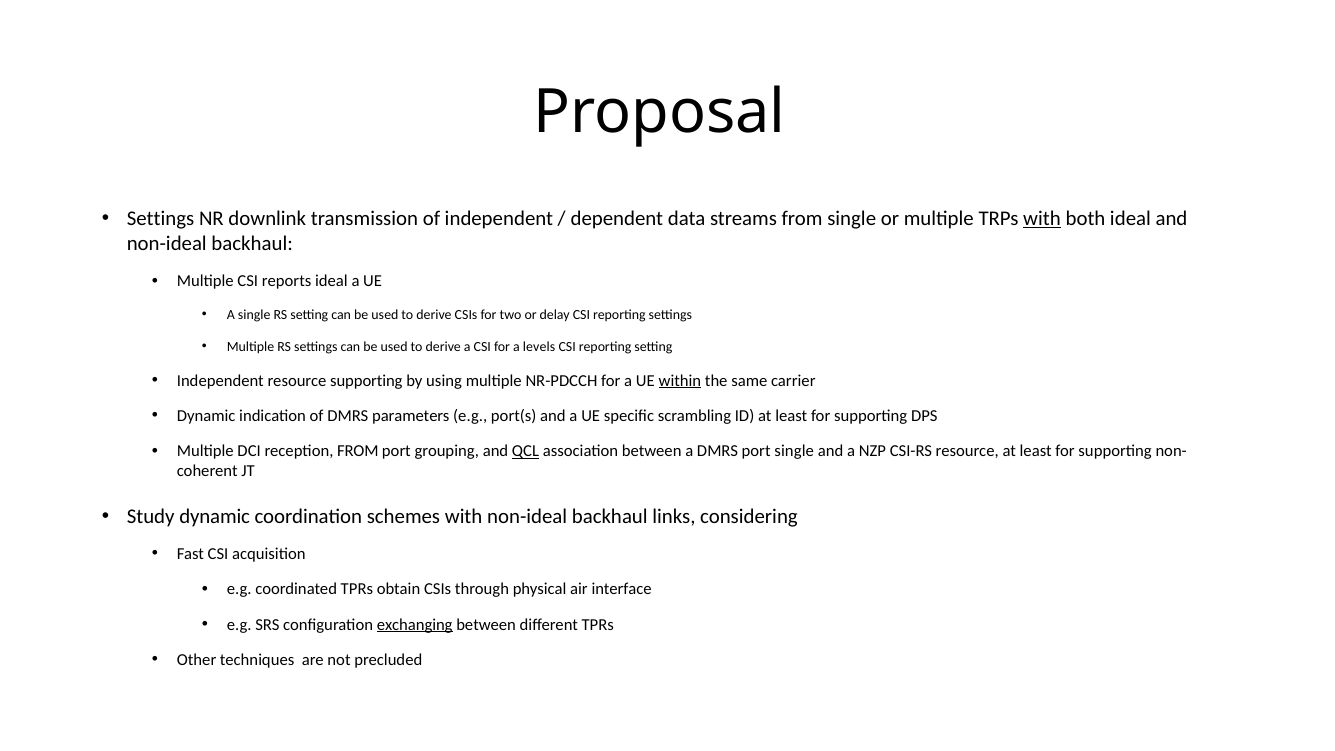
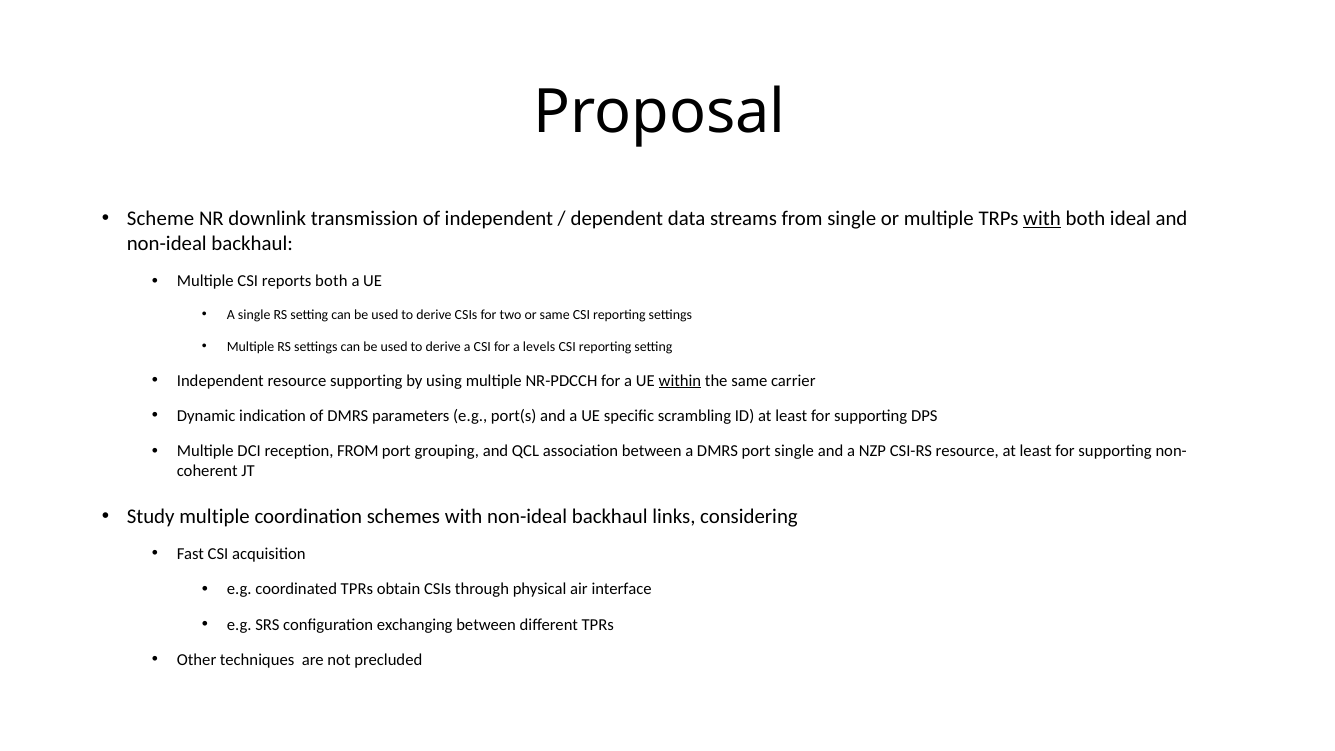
Settings at (161, 219): Settings -> Scheme
reports ideal: ideal -> both
or delay: delay -> same
QCL underline: present -> none
Study dynamic: dynamic -> multiple
exchanging underline: present -> none
